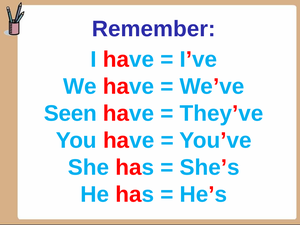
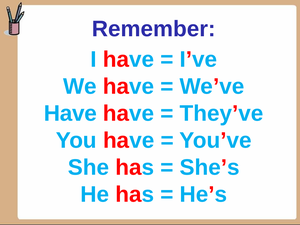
Seen at (70, 113): Seen -> Have
